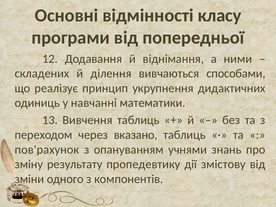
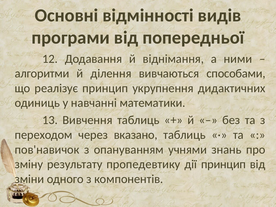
класу: класу -> видів
складених: складених -> алгоритми
пов'рахунок: пов'рахунок -> пов'навичок
дії змістову: змістову -> принцип
